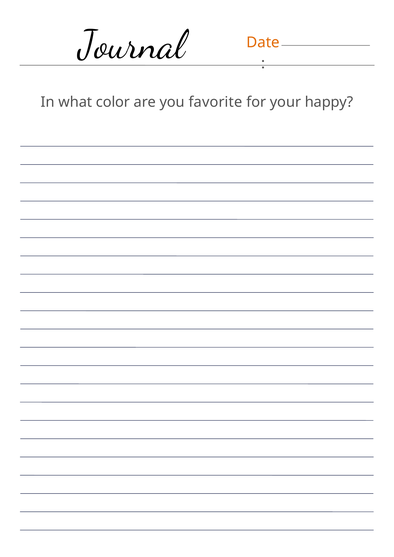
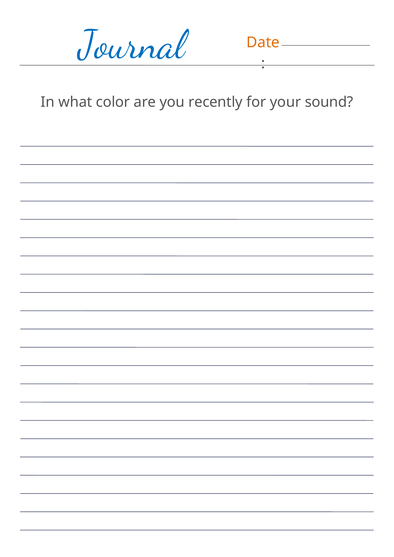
Journal colour: black -> blue
favorite: favorite -> recently
happy: happy -> sound
